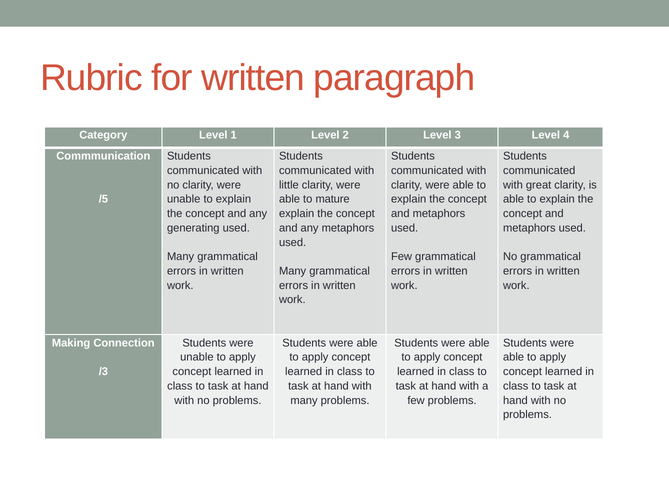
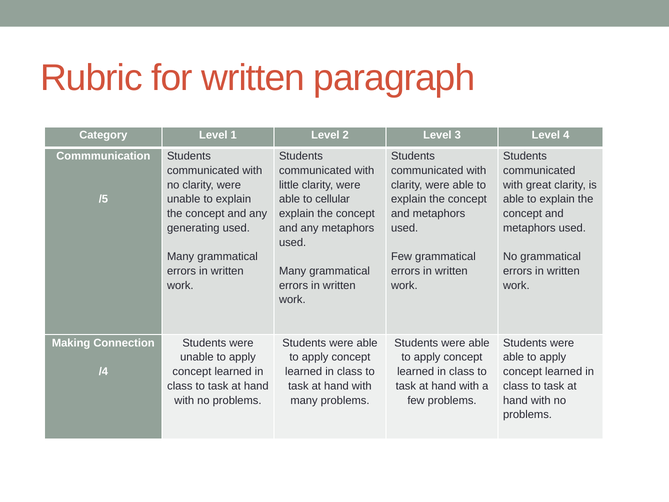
mature: mature -> cellular
/3: /3 -> /4
